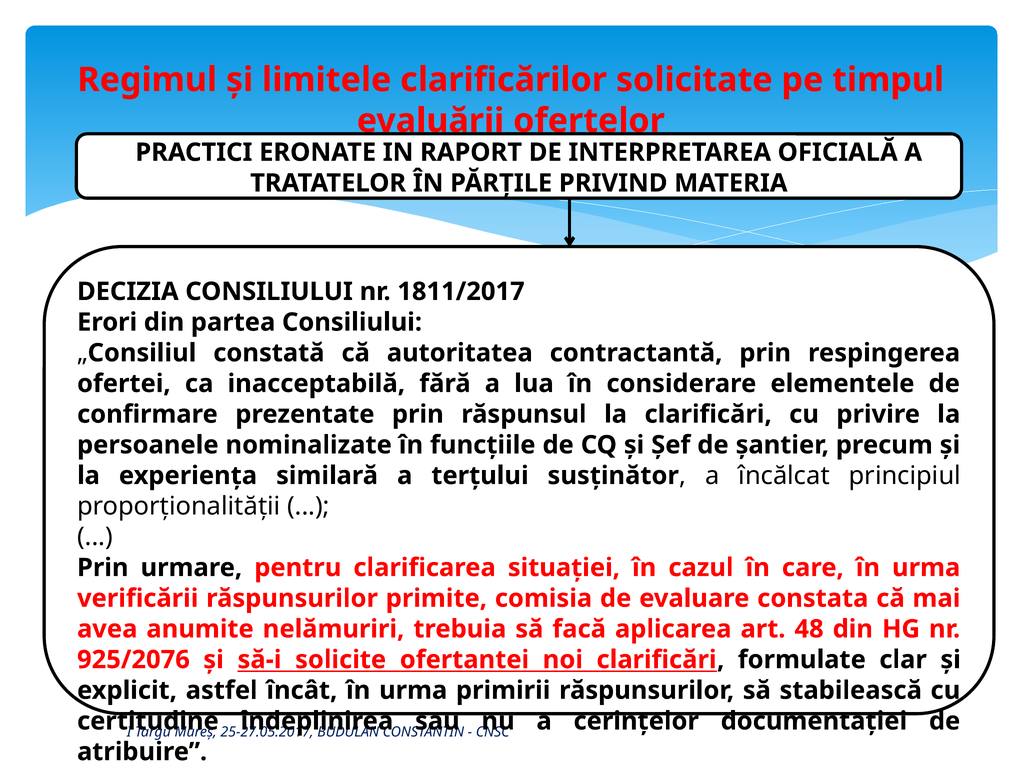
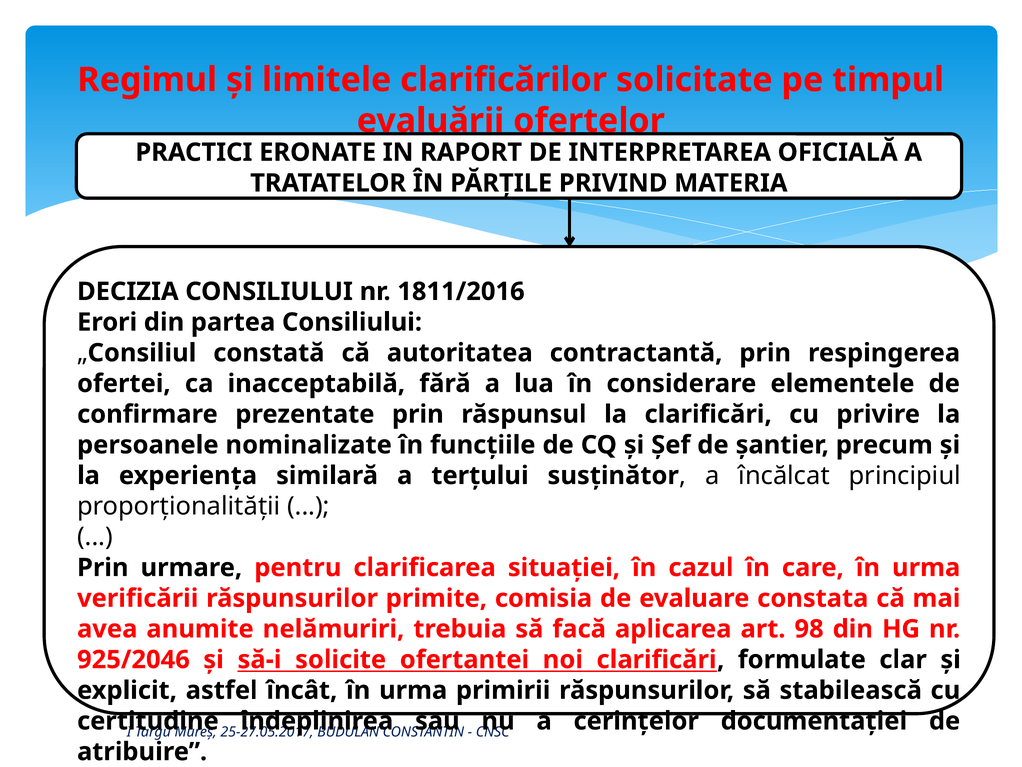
1811/2017: 1811/2017 -> 1811/2016
48: 48 -> 98
925/2076: 925/2076 -> 925/2046
